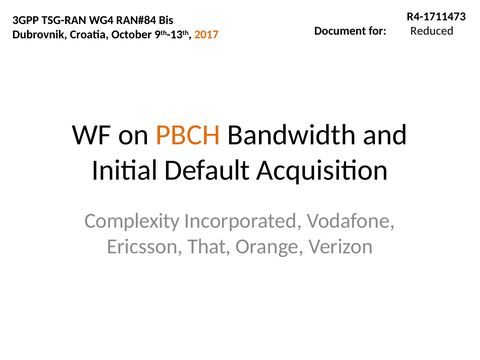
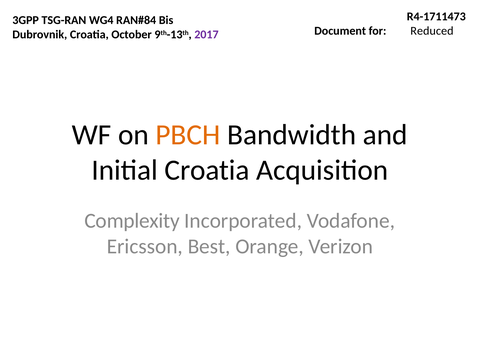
2017 colour: orange -> purple
Initial Default: Default -> Croatia
That: That -> Best
